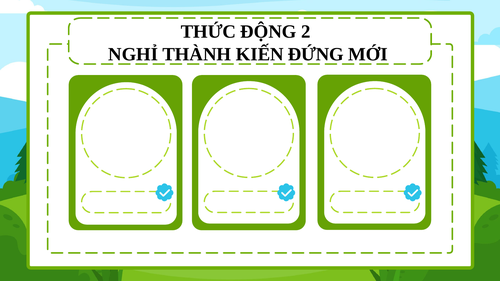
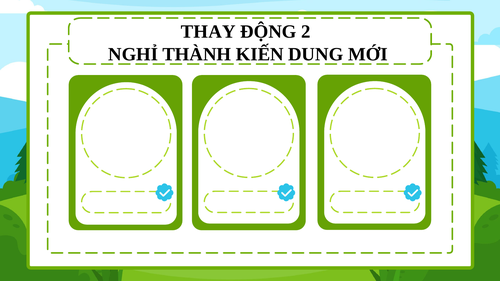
THỨC: THỨC -> THAY
ĐỨNG: ĐỨNG -> DUNG
